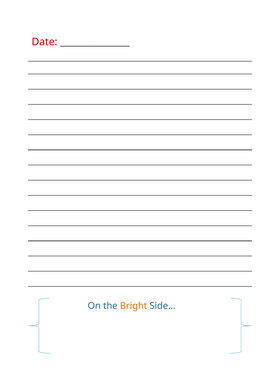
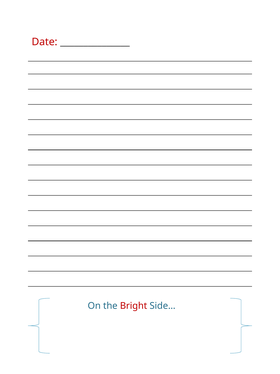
Bright colour: orange -> red
